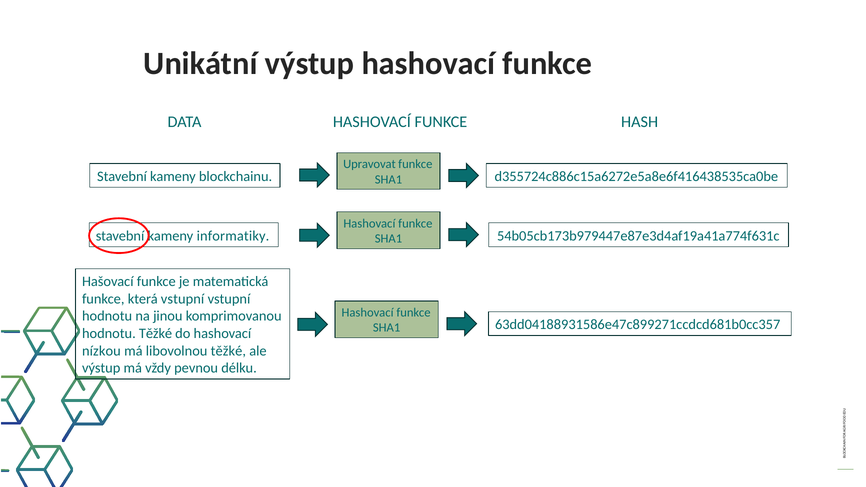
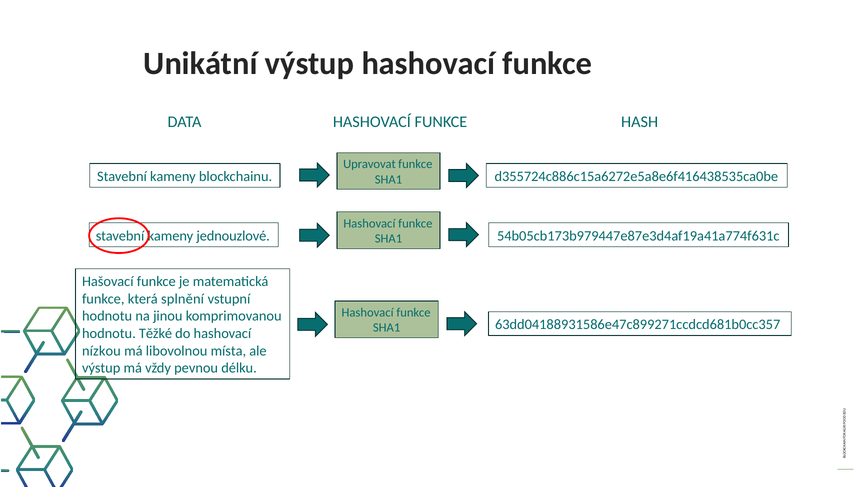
informatiky: informatiky -> jednouzlové
která vstupní: vstupní -> splnění
libovolnou těžké: těžké -> místa
